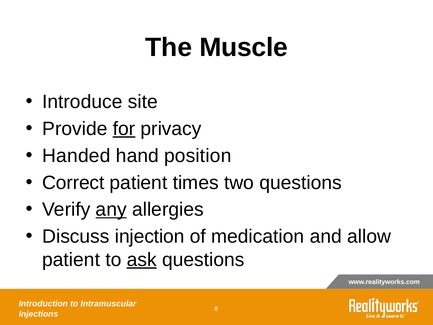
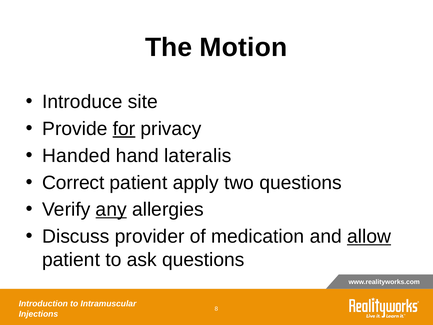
Muscle: Muscle -> Motion
position: position -> lateralis
times: times -> apply
injection: injection -> provider
allow underline: none -> present
ask underline: present -> none
